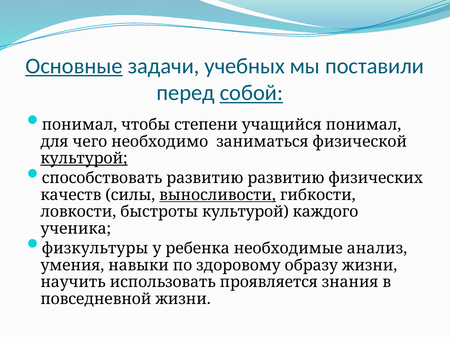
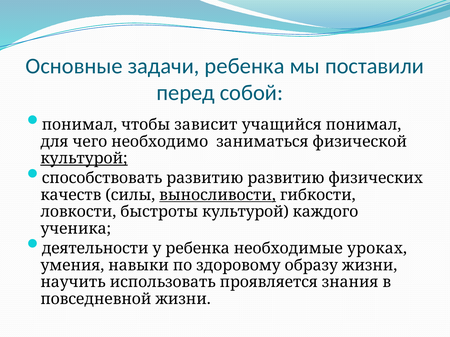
Основные underline: present -> none
задачи учебных: учебных -> ребенка
собой underline: present -> none
степени: степени -> зависит
физкультуры: физкультуры -> деятельности
анализ: анализ -> уроках
